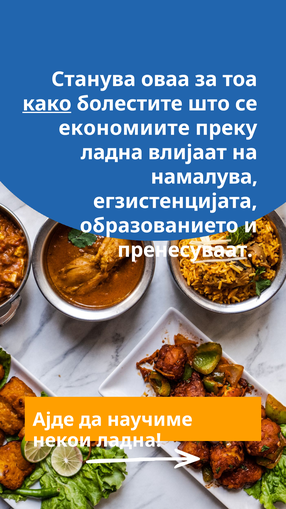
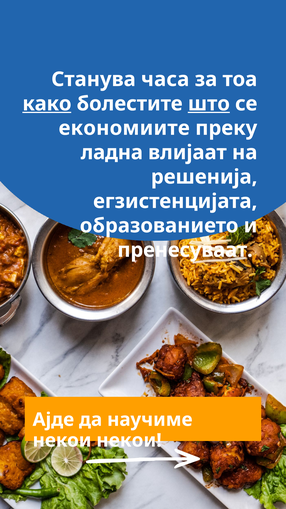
оваа: оваа -> часа
што underline: none -> present
намалува: намалува -> решенија
некои ладна: ладна -> некои
